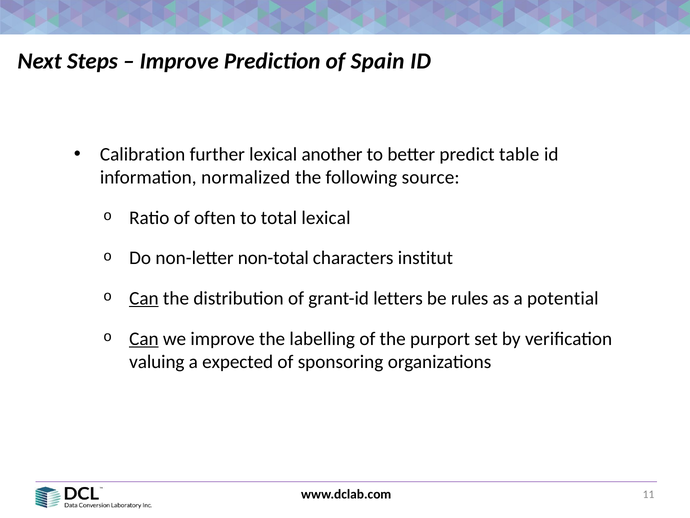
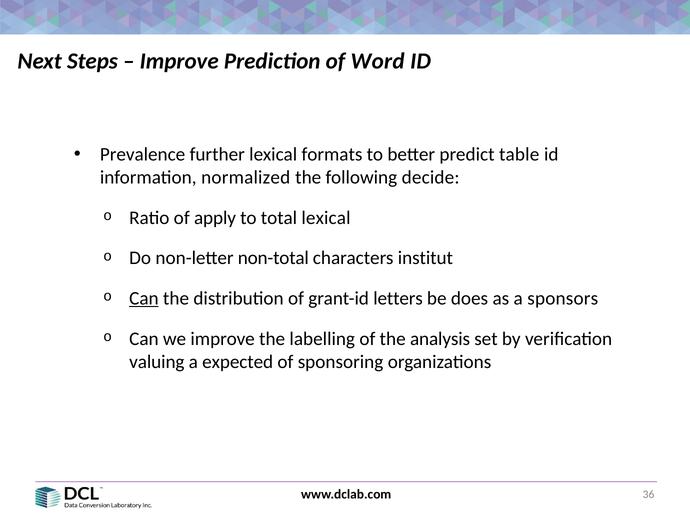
Spain: Spain -> Word
Calibration: Calibration -> Prevalence
another: another -> formats
source: source -> decide
often: often -> apply
rules: rules -> does
potential: potential -> sponsors
Can at (144, 338) underline: present -> none
purport: purport -> analysis
11: 11 -> 36
